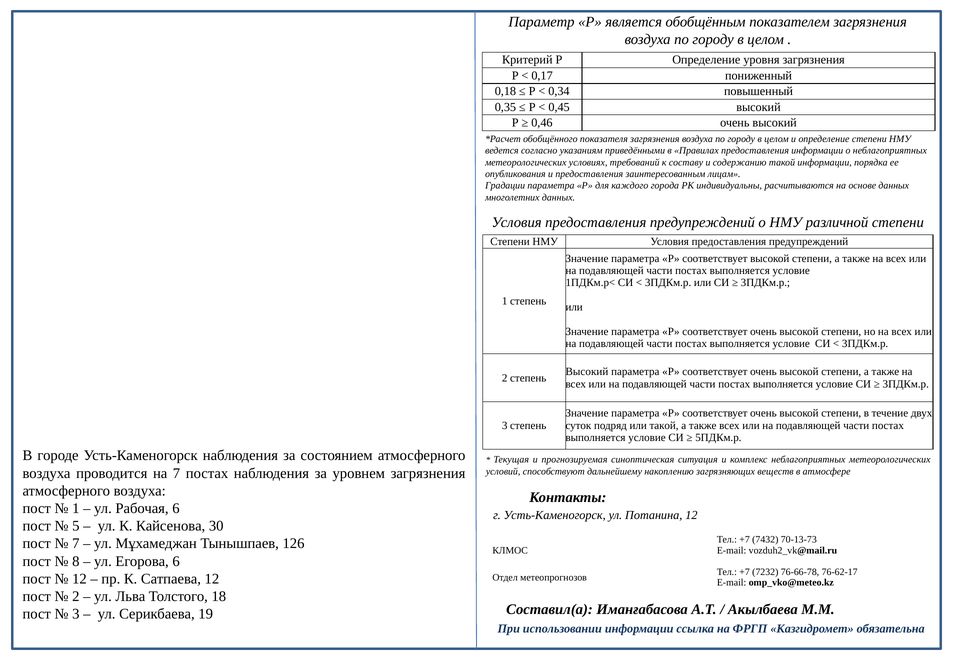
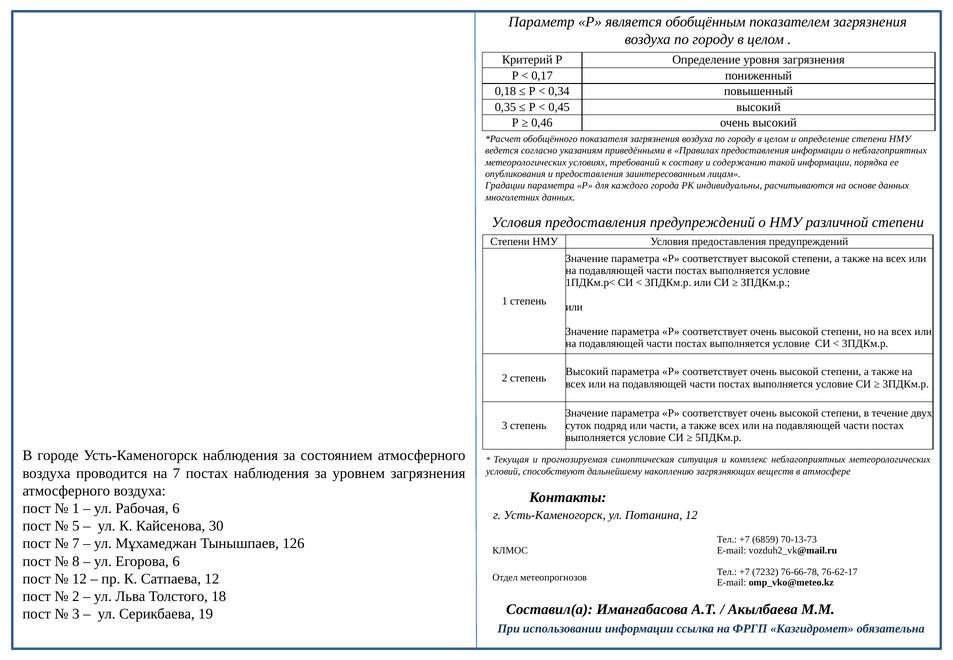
или такой: такой -> части
7432: 7432 -> 6859
